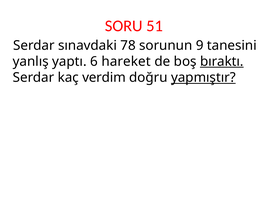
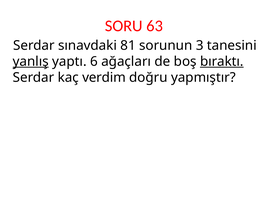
51: 51 -> 63
78: 78 -> 81
9: 9 -> 3
yanlış underline: none -> present
hareket: hareket -> ağaçları
yapmıştır underline: present -> none
